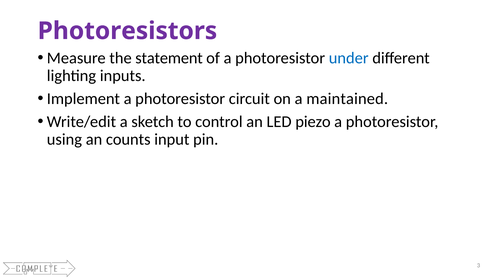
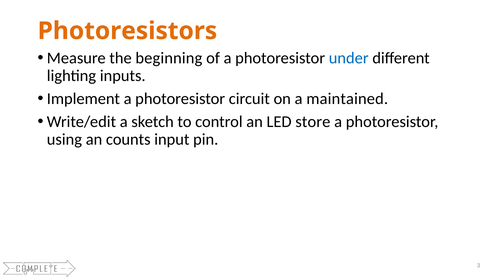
Photoresistors colour: purple -> orange
statement: statement -> beginning
piezo: piezo -> store
